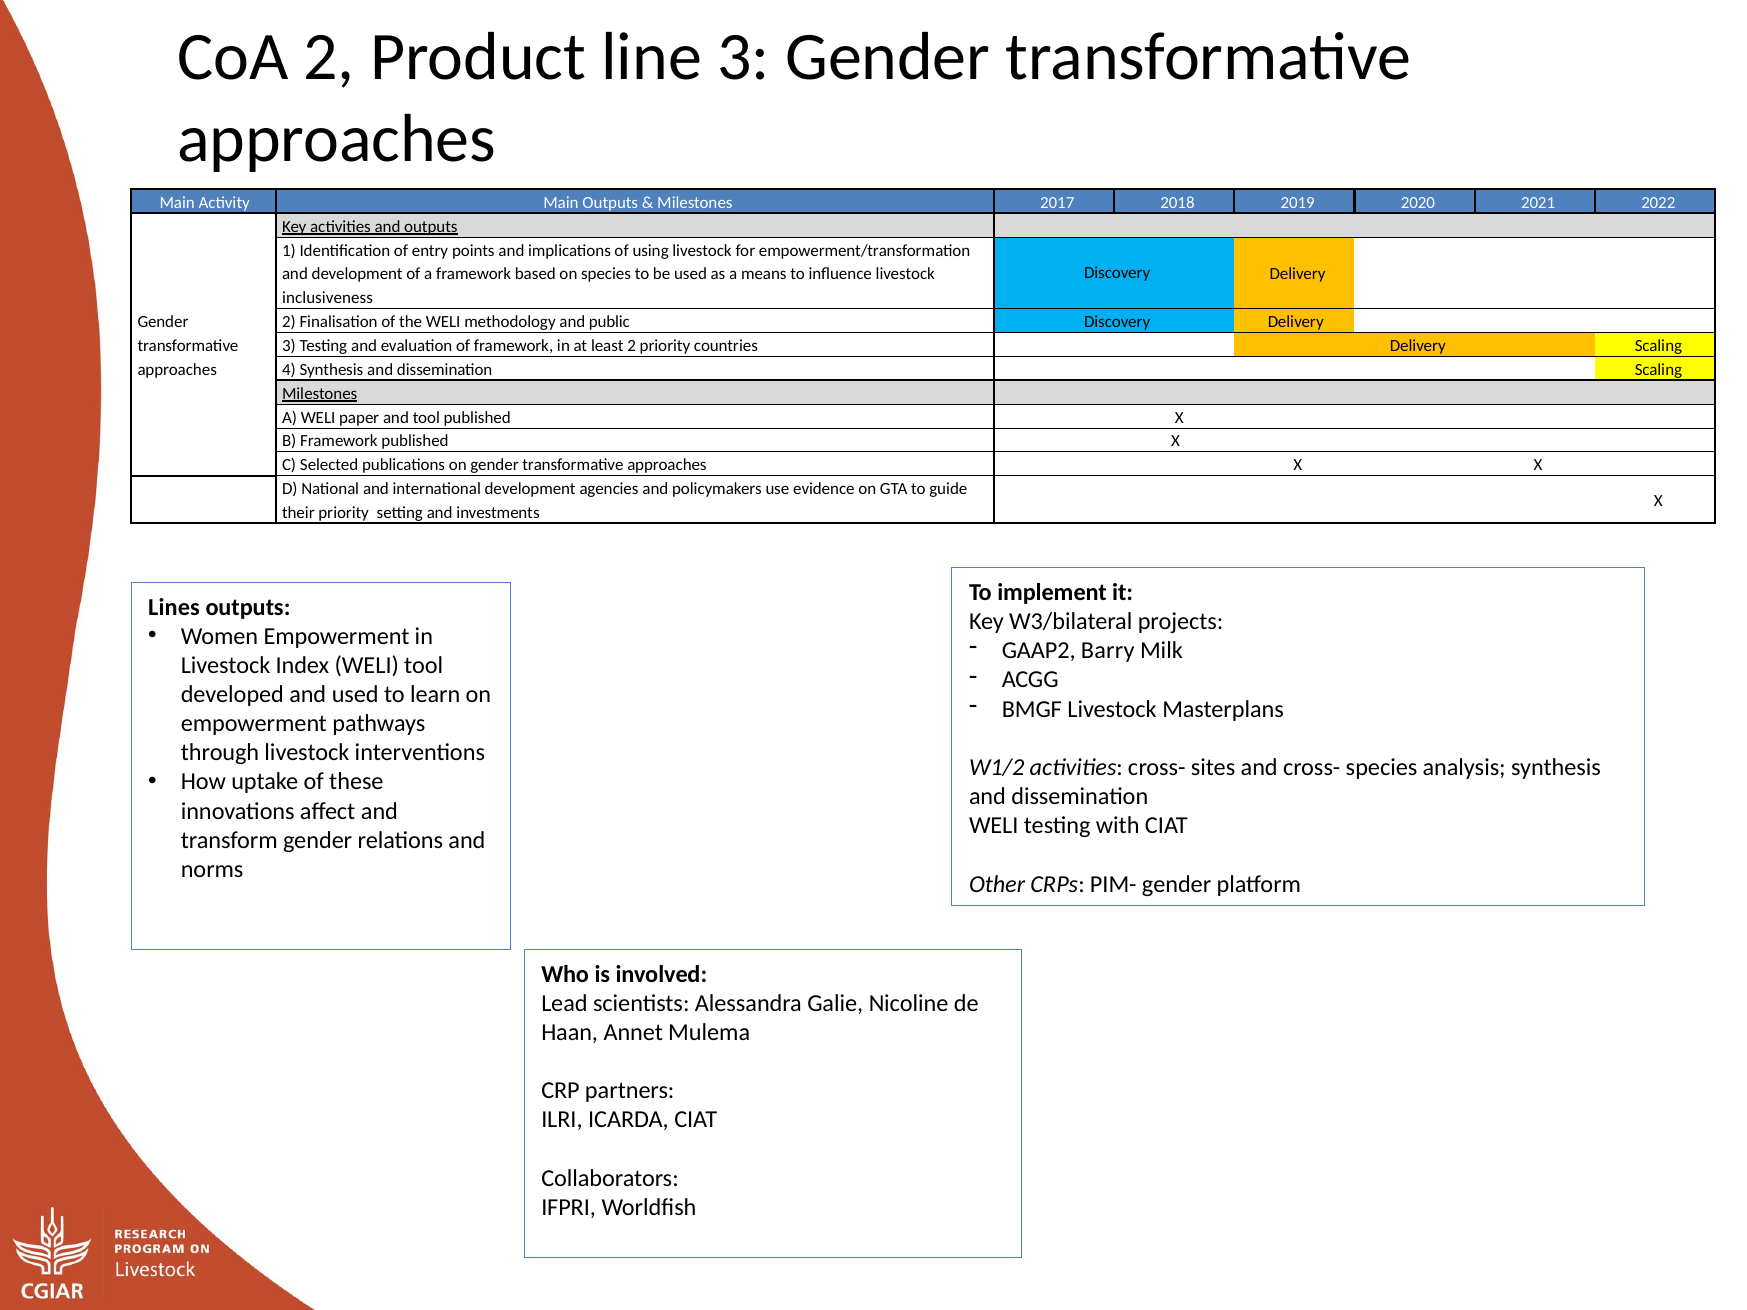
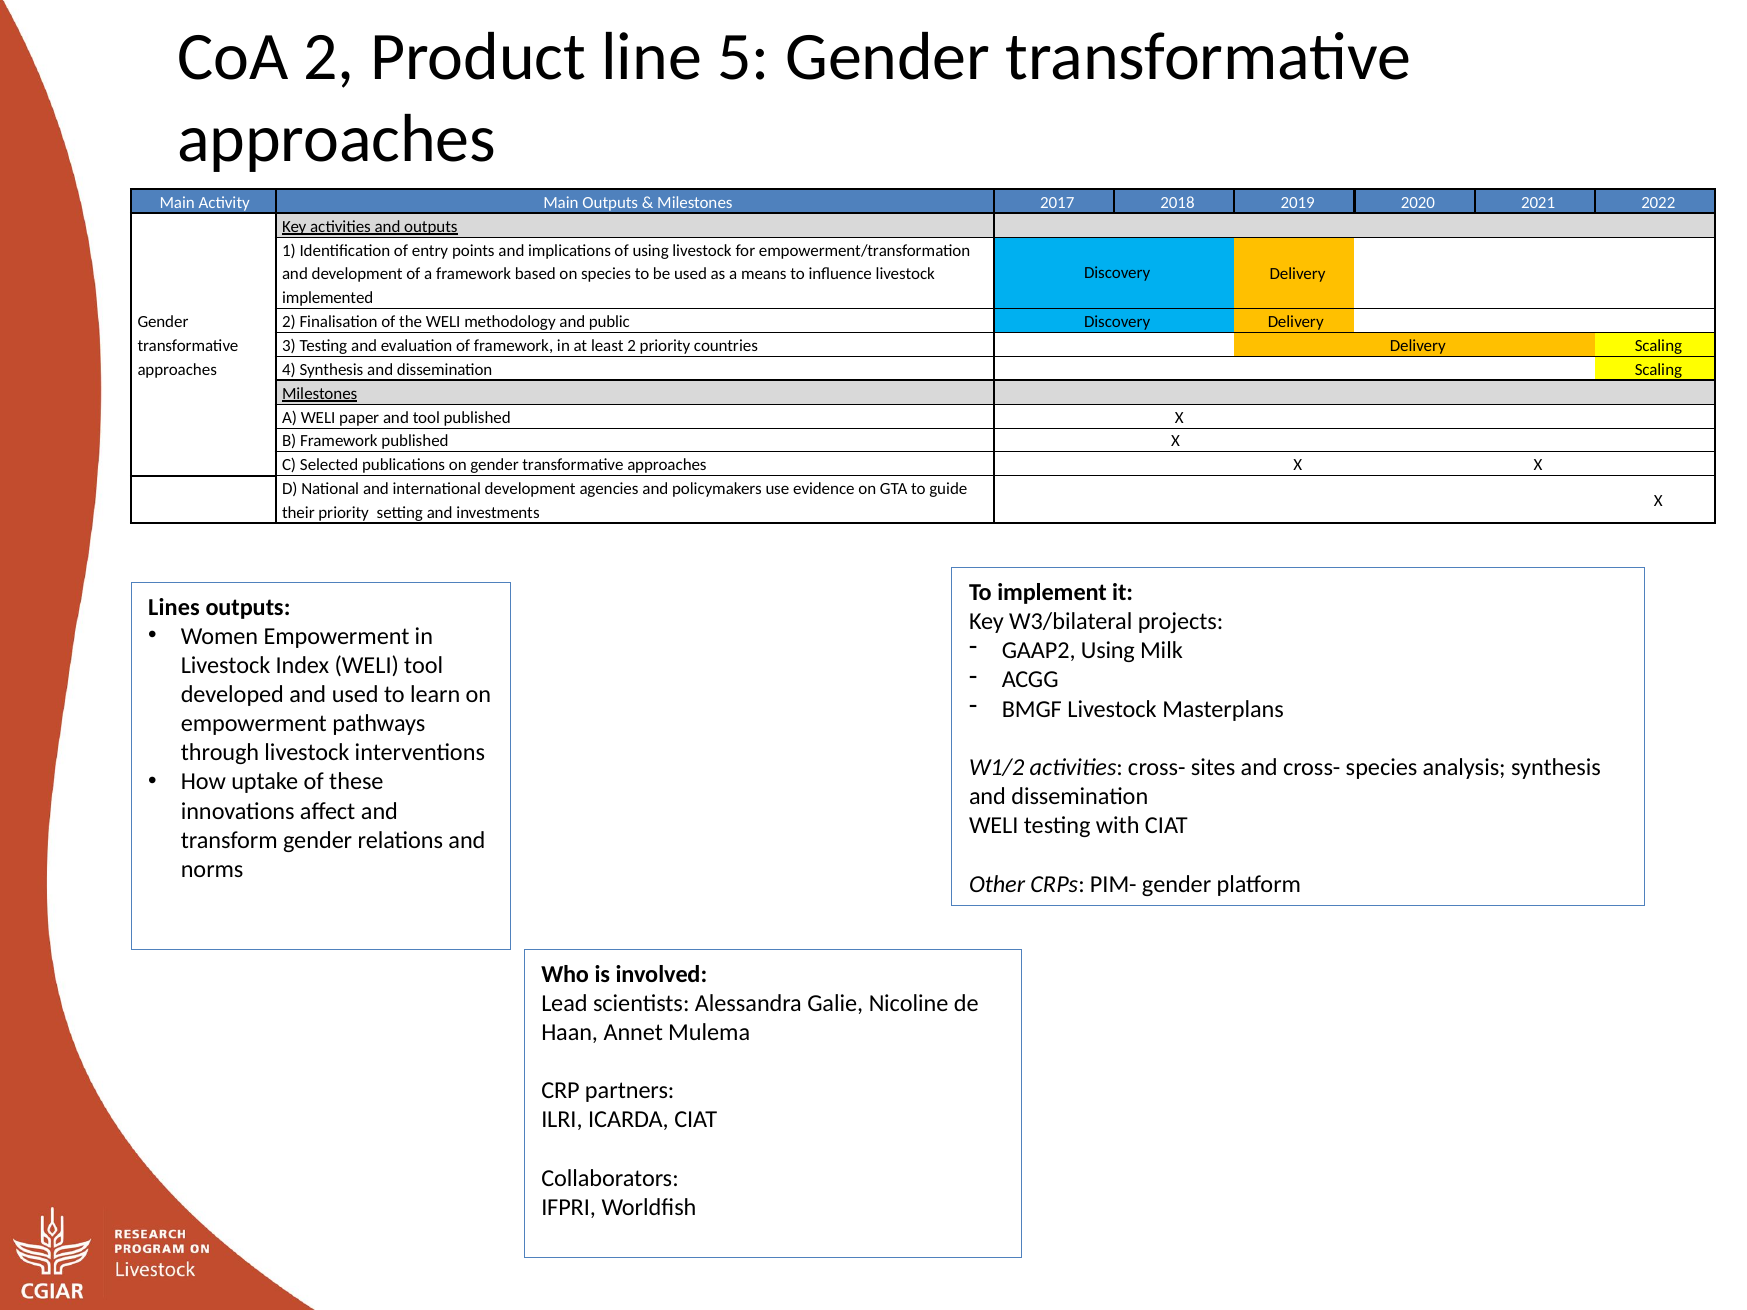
line 3: 3 -> 5
inclusiveness: inclusiveness -> implemented
GAAP2 Barry: Barry -> Using
